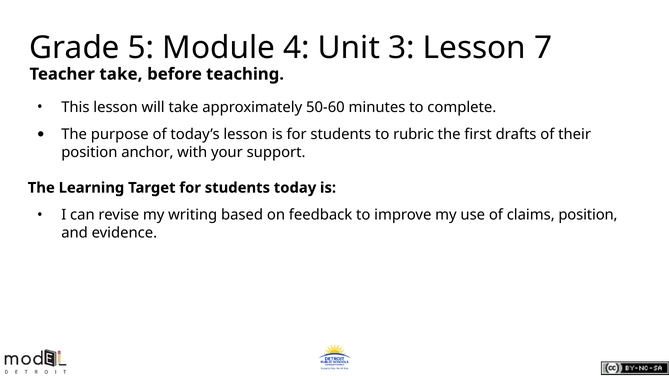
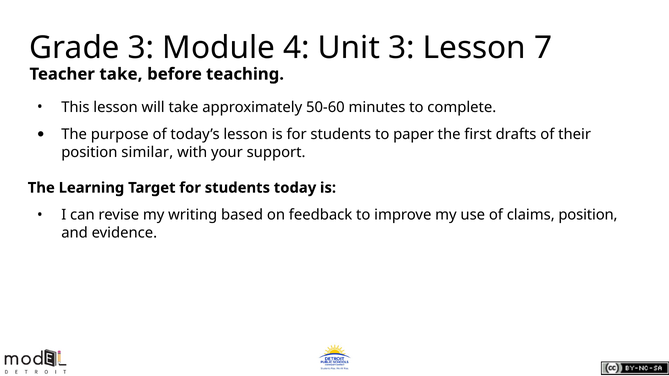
Grade 5: 5 -> 3
rubric: rubric -> paper
anchor: anchor -> similar
